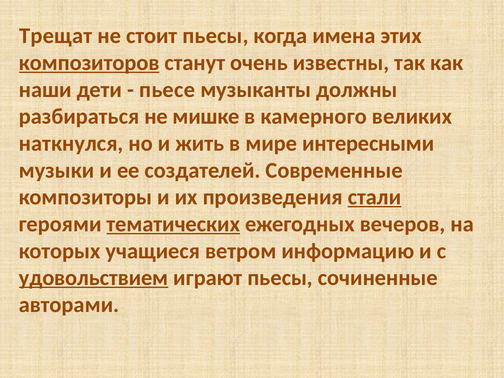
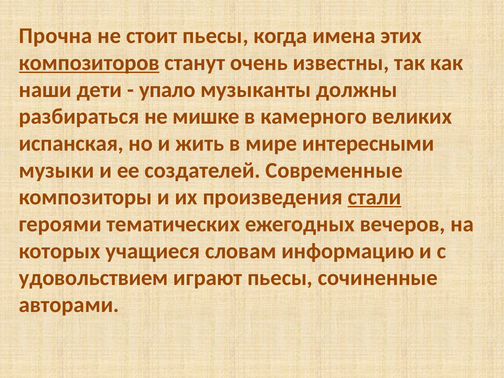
Трещат: Трещат -> Прочна
пьесе: пьесе -> упало
наткнулся: наткнулся -> испанская
тематических underline: present -> none
ветром: ветром -> словам
удовольствием underline: present -> none
